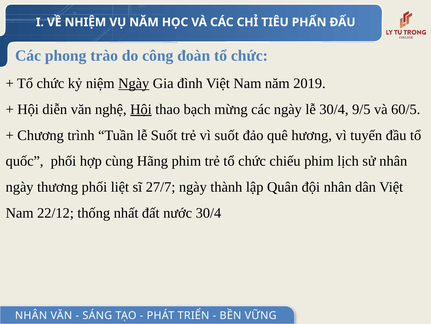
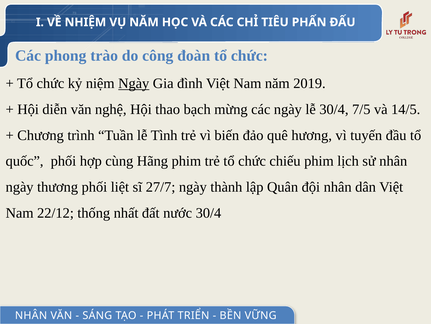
Hội at (141, 109) underline: present -> none
9/5: 9/5 -> 7/5
60/5: 60/5 -> 14/5
lễ Suốt: Suốt -> Tình
vì suốt: suốt -> biến
